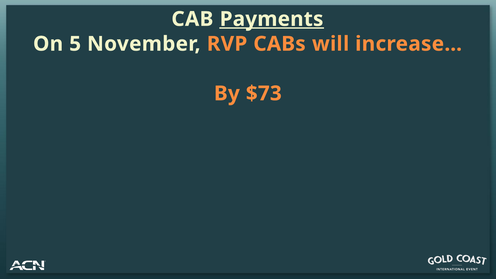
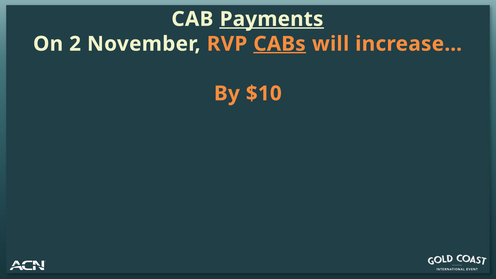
5: 5 -> 2
CABs underline: none -> present
$73: $73 -> $10
